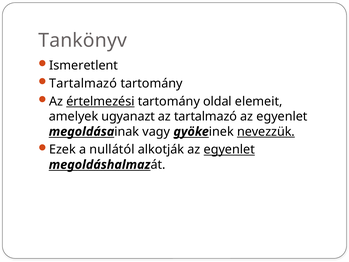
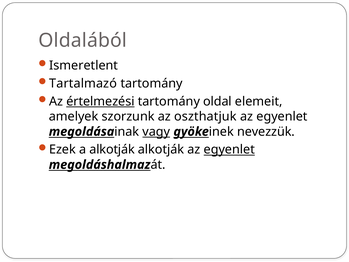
Tankönyv: Tankönyv -> Oldalából
ugyanazt: ugyanazt -> szorzunk
az tartalmazó: tartalmazó -> oszthatjuk
vagy underline: none -> present
nevezzük underline: present -> none
a nullától: nullától -> alkotják
